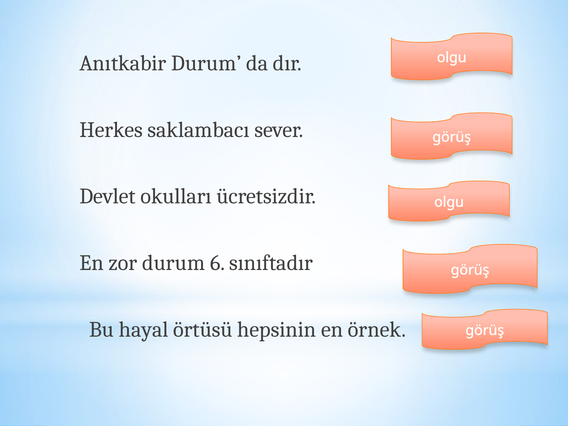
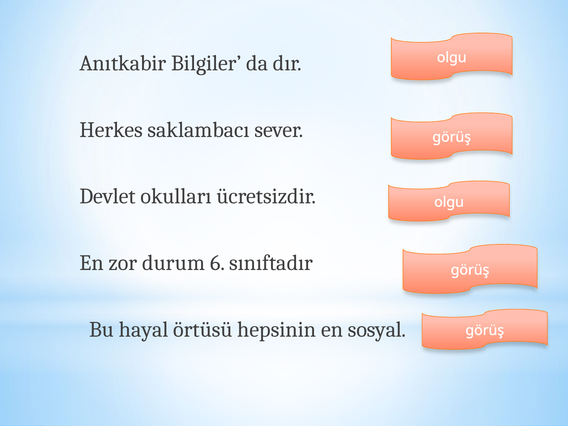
Anıtkabir Durum: Durum -> Bilgiler
örnek: örnek -> sosyal
